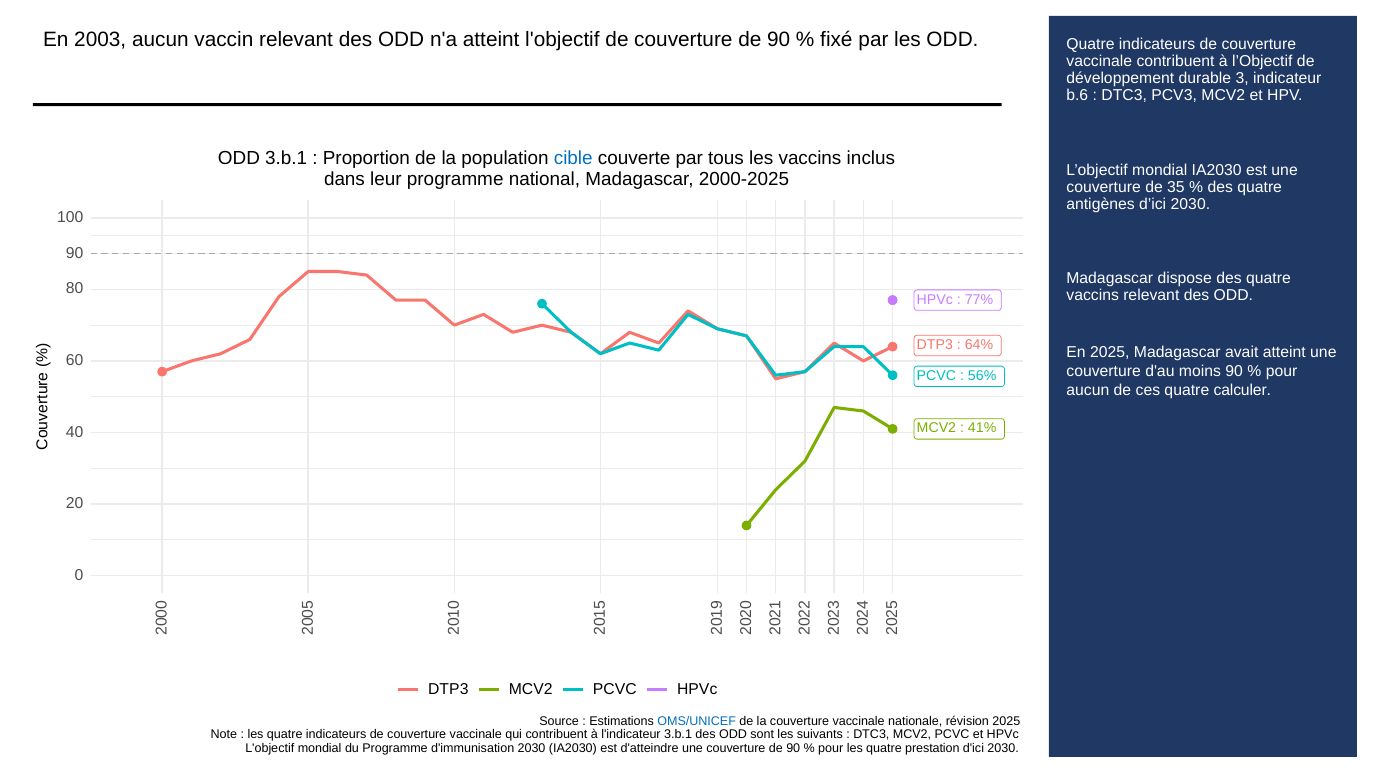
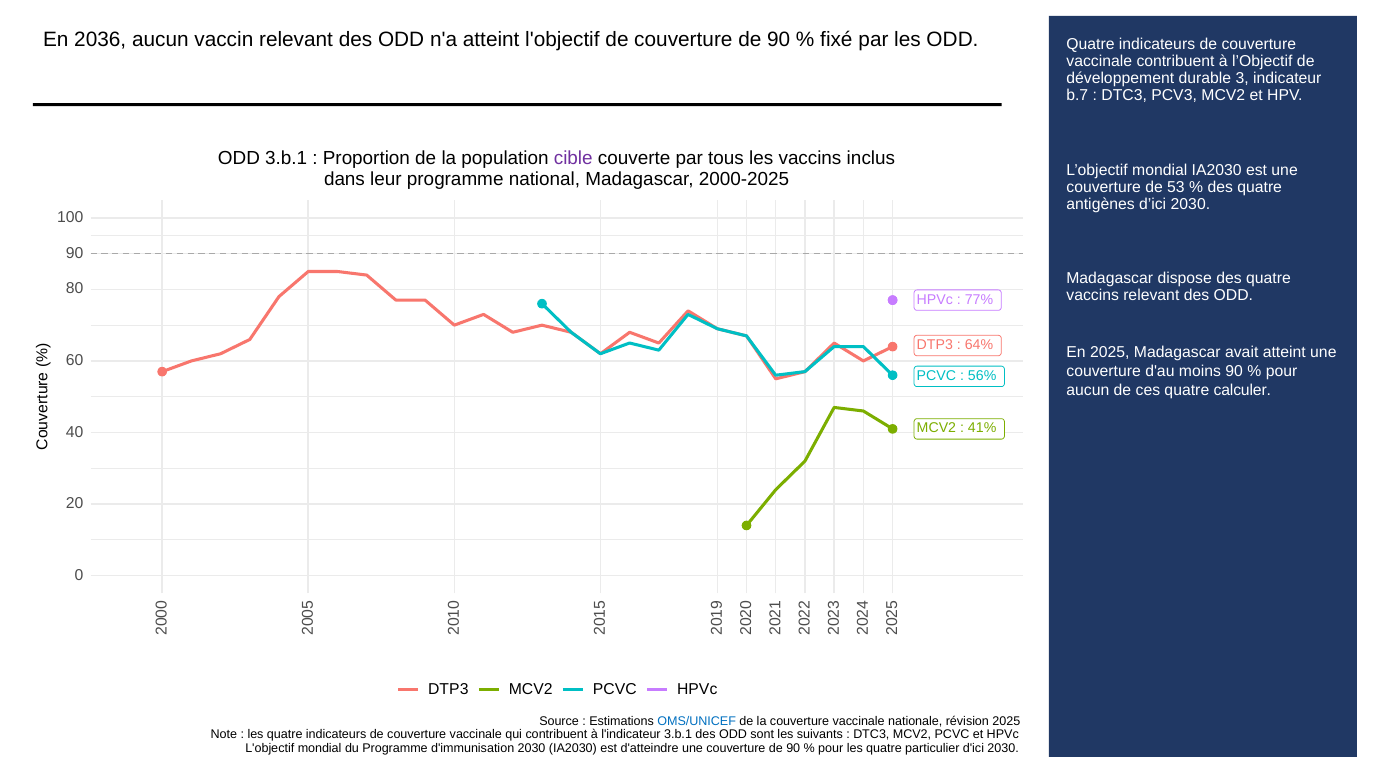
2003: 2003 -> 2036
b.6: b.6 -> b.7
cible colour: blue -> purple
35: 35 -> 53
prestation: prestation -> particulier
